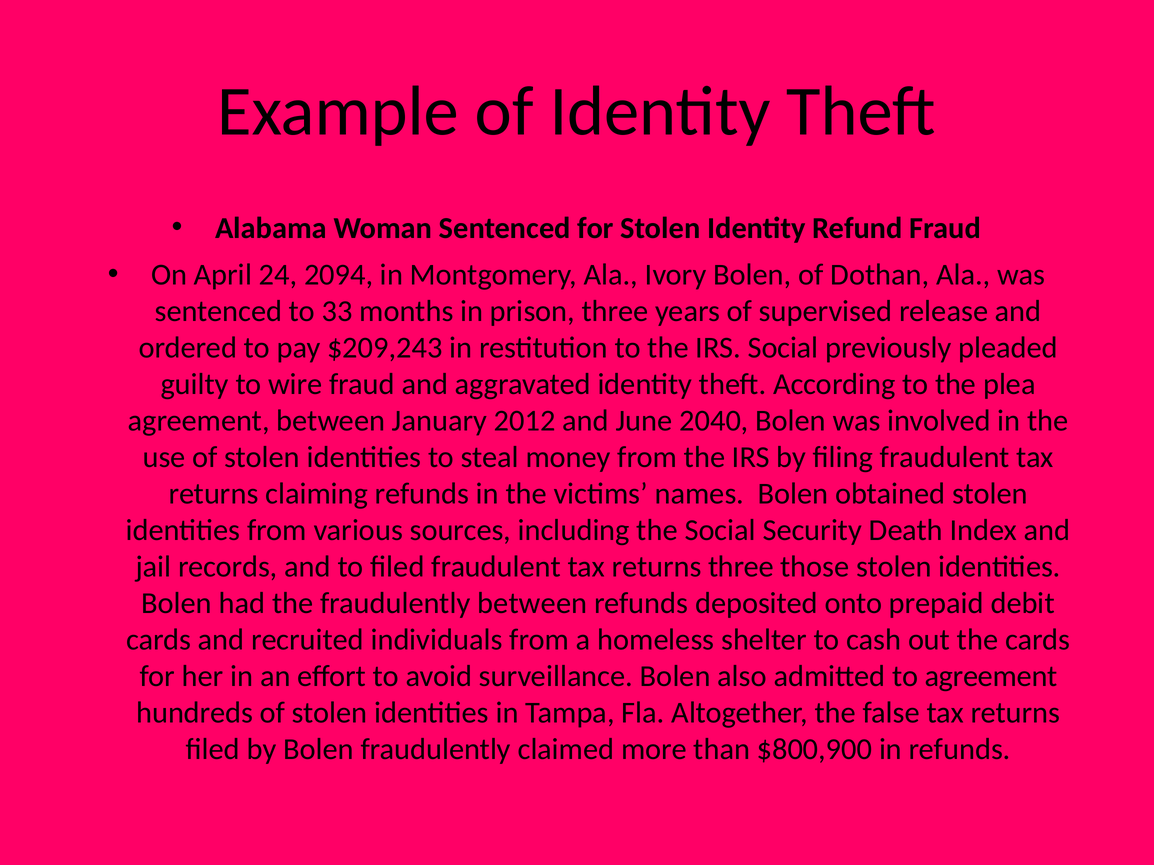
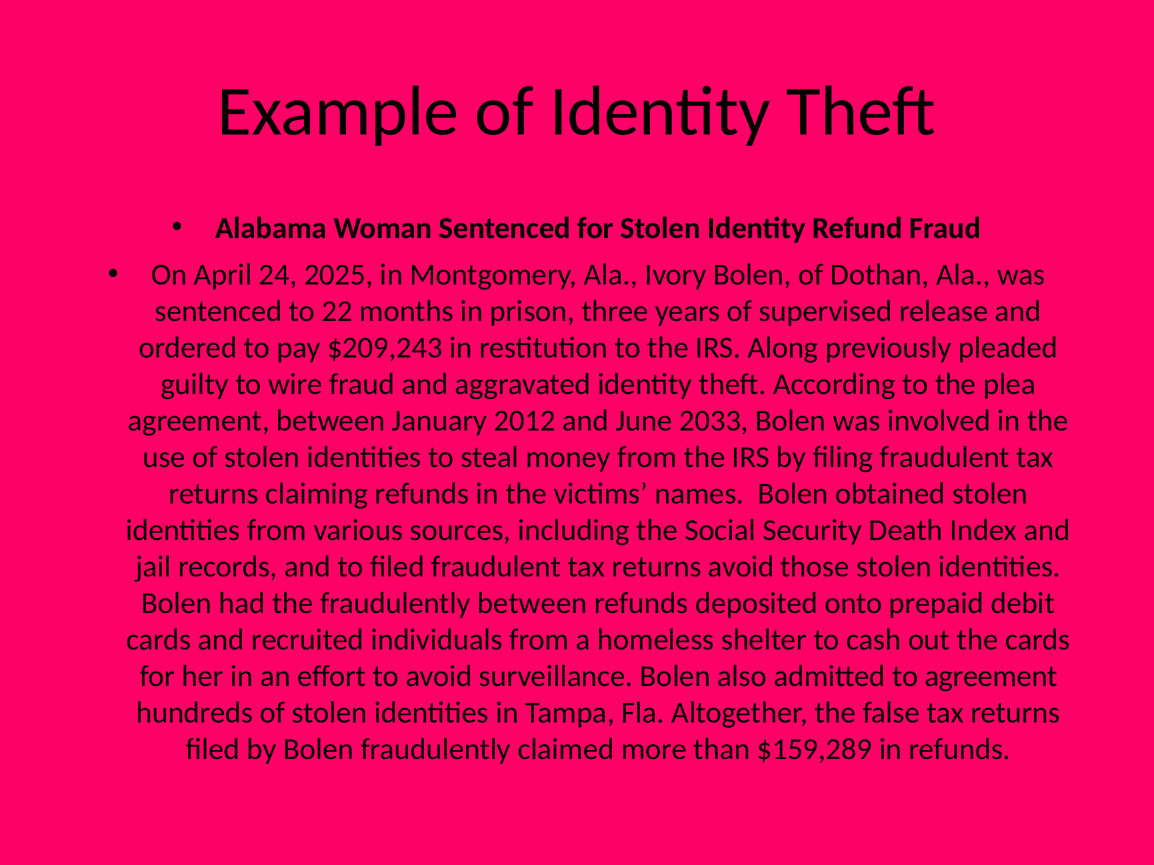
2094: 2094 -> 2025
33: 33 -> 22
IRS Social: Social -> Along
2040: 2040 -> 2033
returns three: three -> avoid
$800,900: $800,900 -> $159,289
